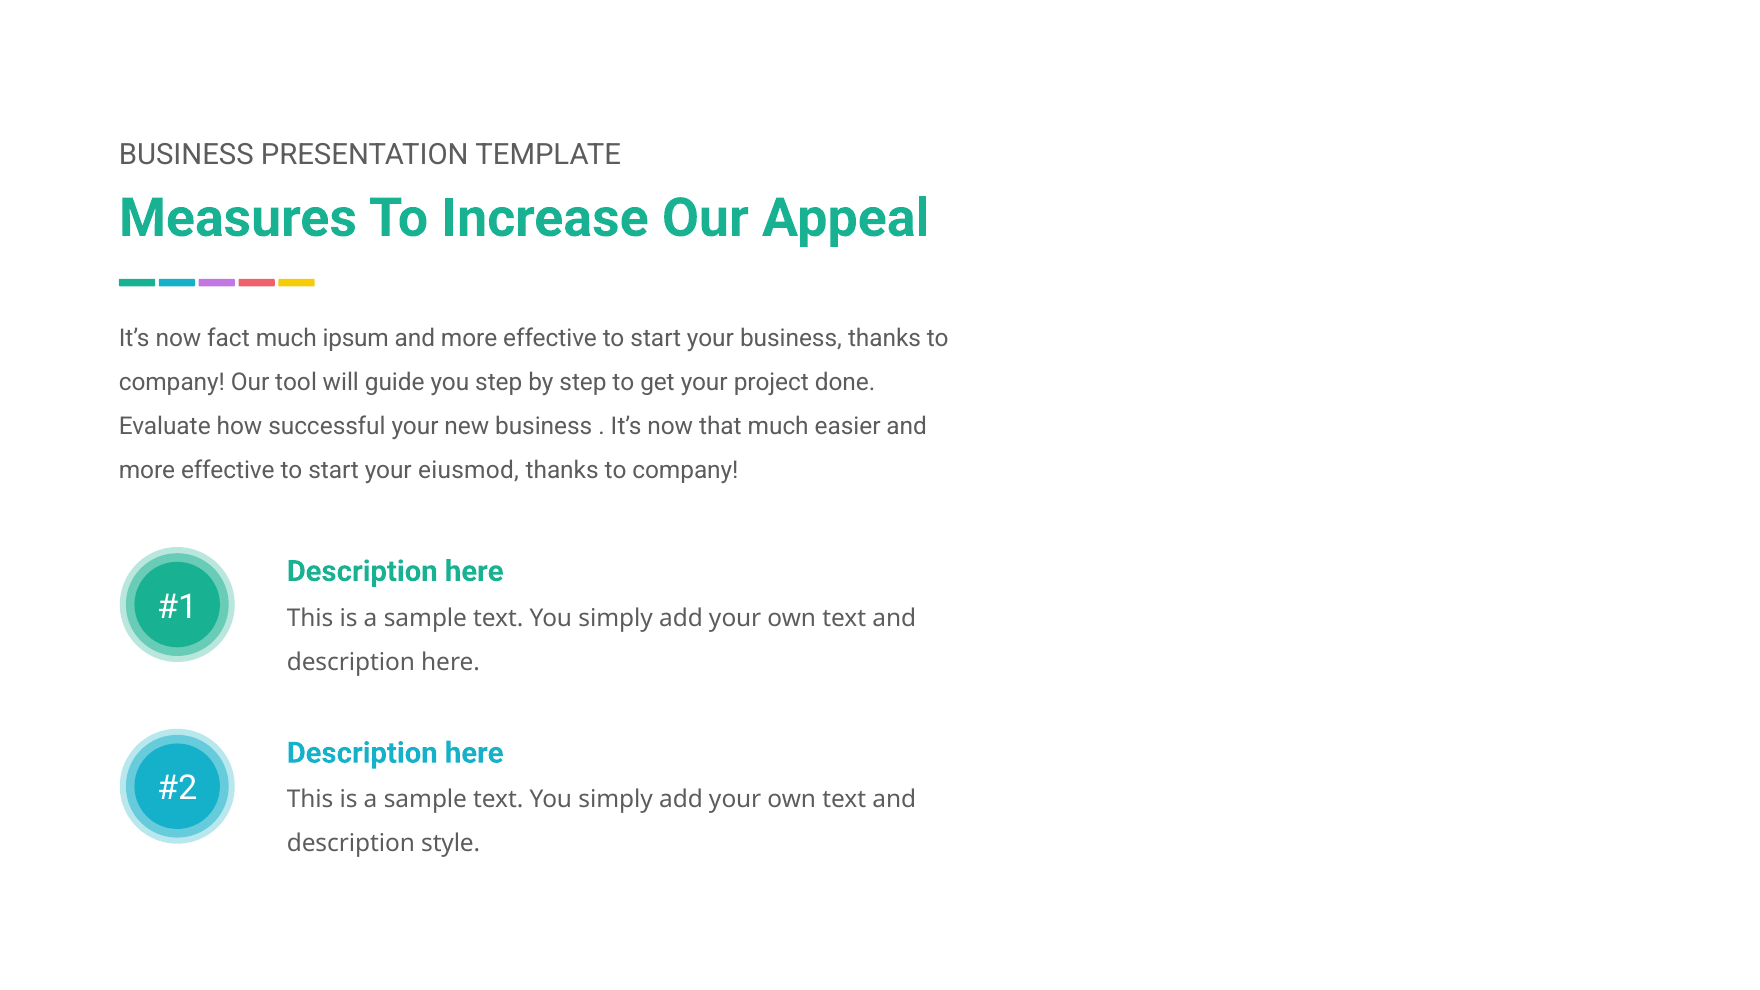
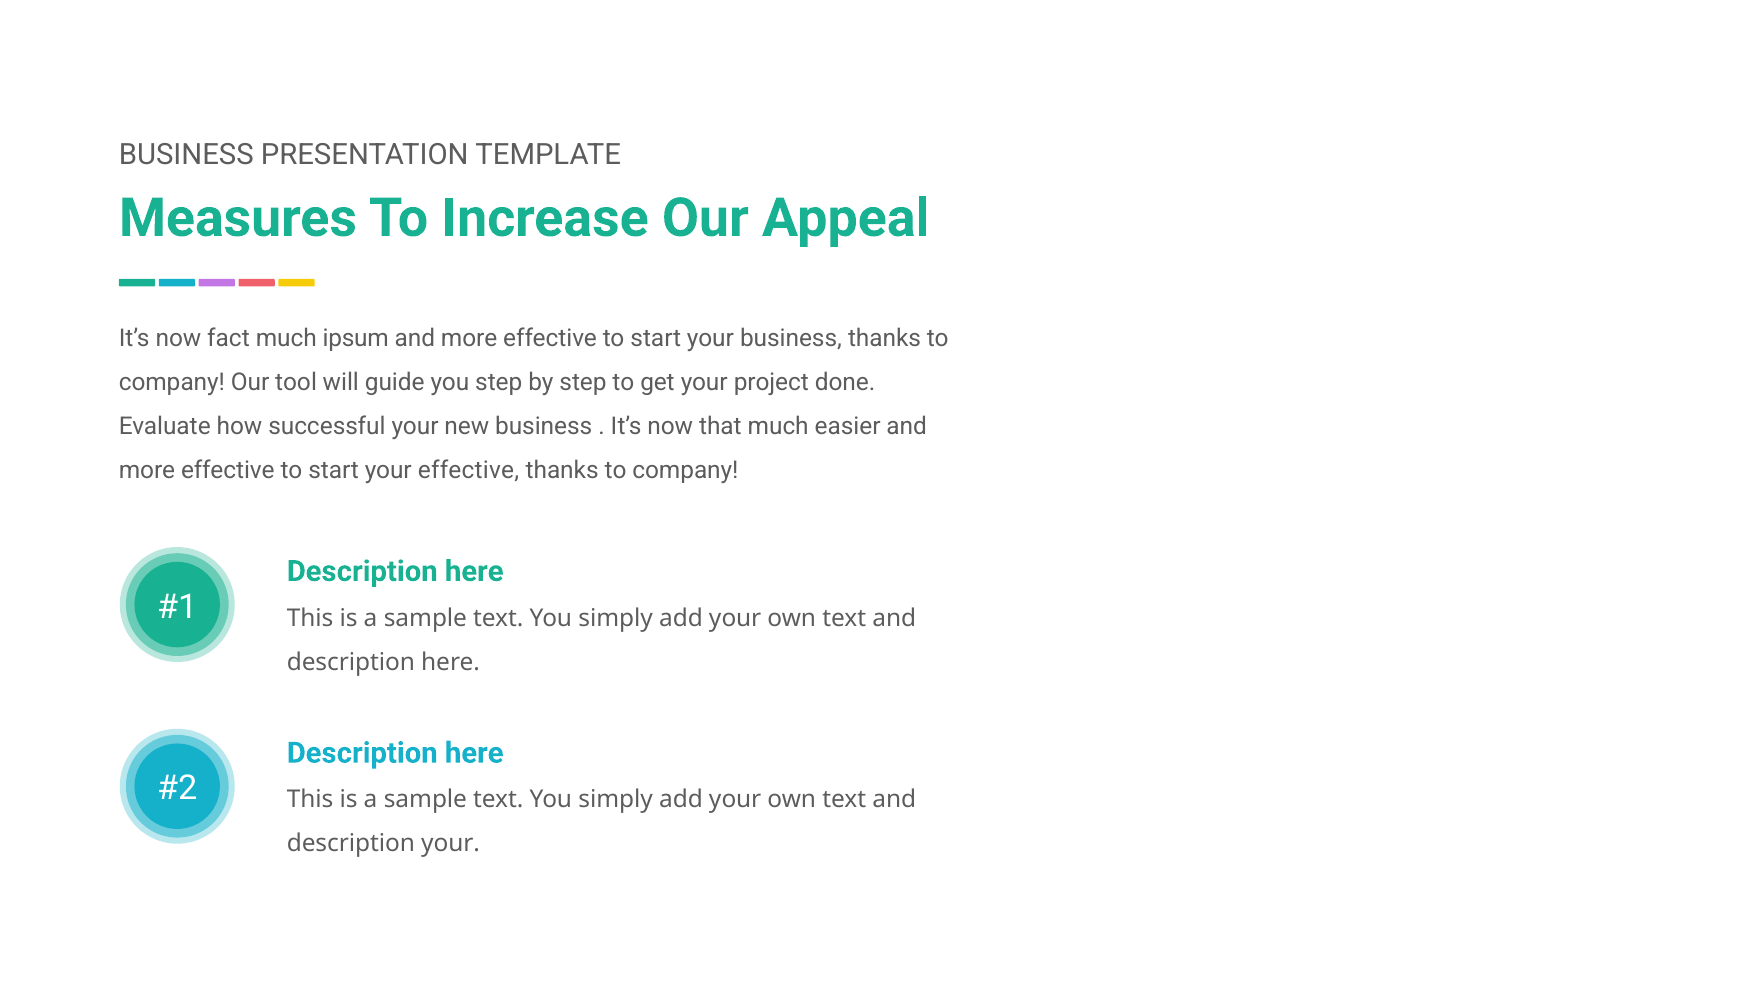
your eiusmod: eiusmod -> effective
description style: style -> your
